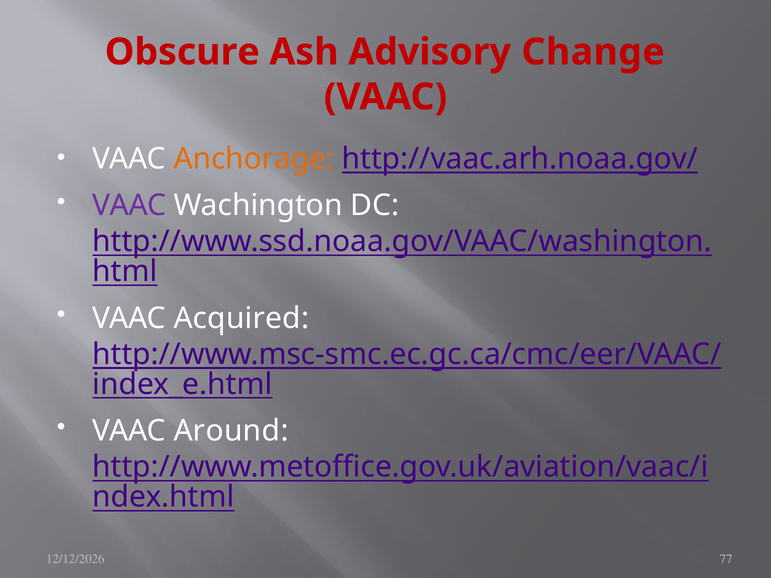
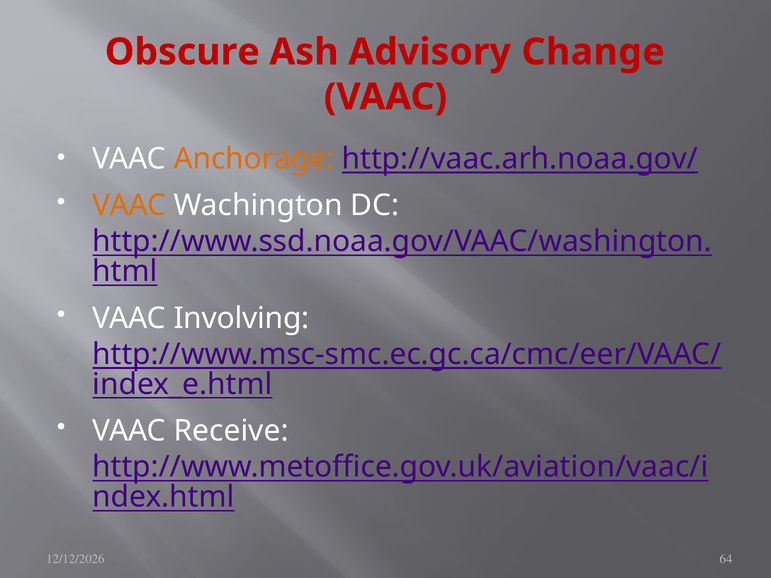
VAAC at (129, 206) colour: purple -> orange
Acquired: Acquired -> Involving
Around: Around -> Receive
77: 77 -> 64
